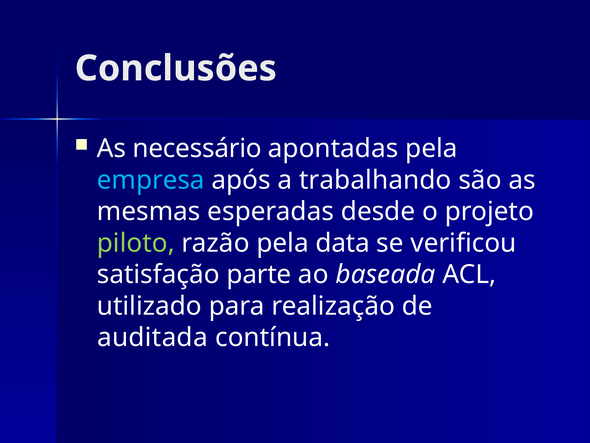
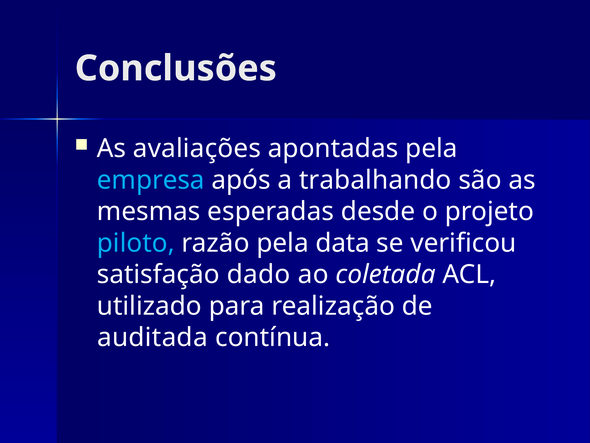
necessário: necessário -> avaliações
piloto colour: light green -> light blue
parte: parte -> dado
baseada: baseada -> coletada
